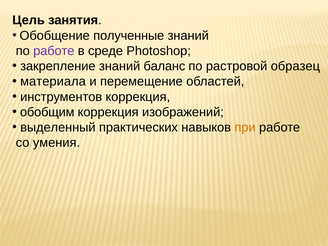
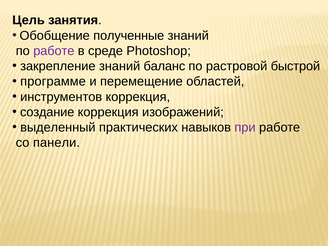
образец: образец -> быстрой
материала: материала -> программе
обобщим: обобщим -> создание
при colour: orange -> purple
умения: умения -> панели
